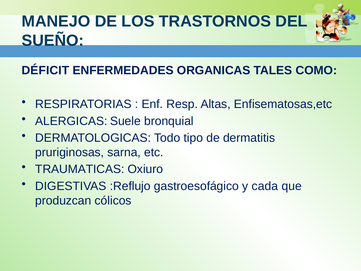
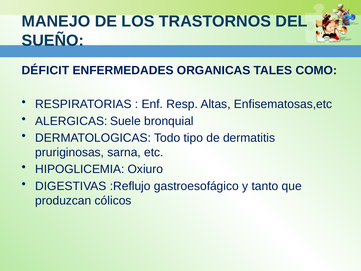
TRAUMATICAS: TRAUMATICAS -> HIPOGLICEMIA
cada: cada -> tanto
